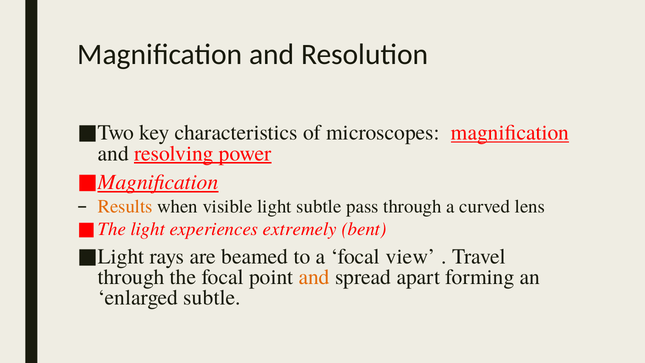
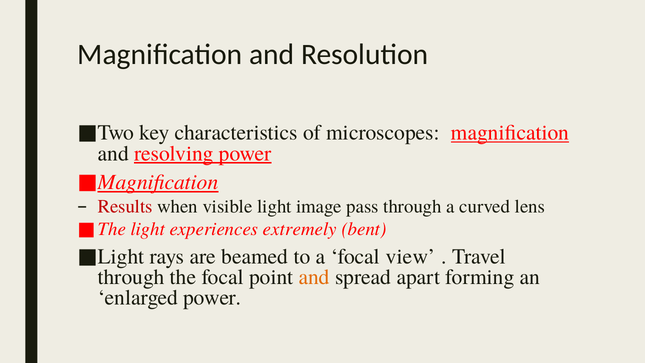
Results colour: orange -> red
light subtle: subtle -> image
enlarged subtle: subtle -> power
